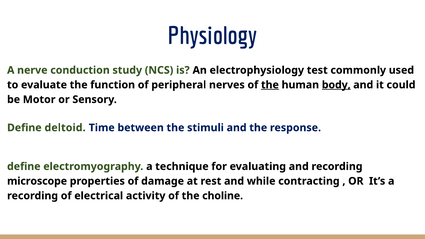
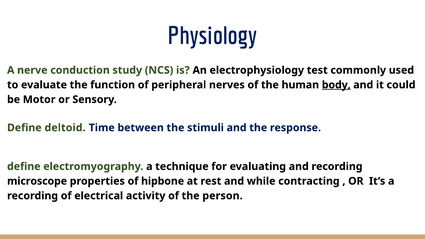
the at (270, 85) underline: present -> none
damage: damage -> hipbone
choline: choline -> person
